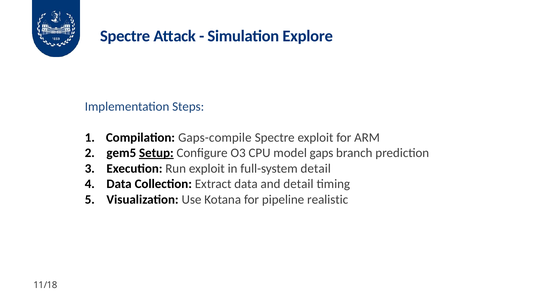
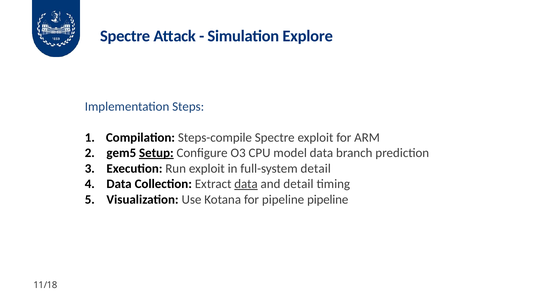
Gaps-compile: Gaps-compile -> Steps-compile
model gaps: gaps -> data
data at (246, 184) underline: none -> present
pipeline realistic: realistic -> pipeline
